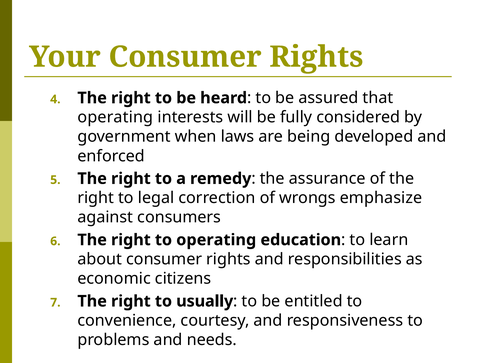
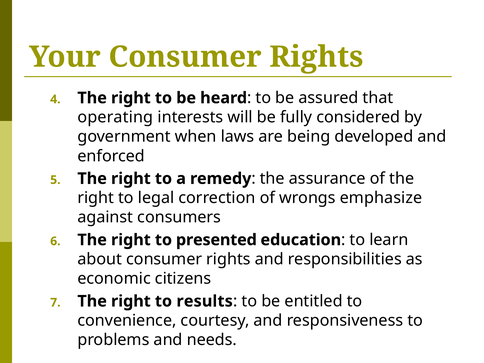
to operating: operating -> presented
usually: usually -> results
